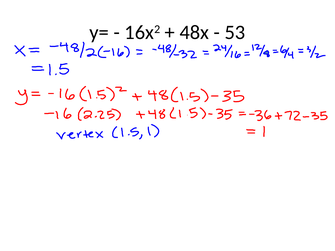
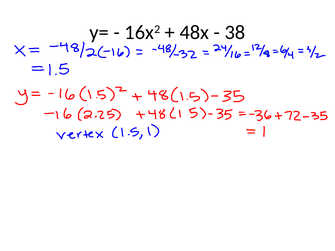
53: 53 -> 38
